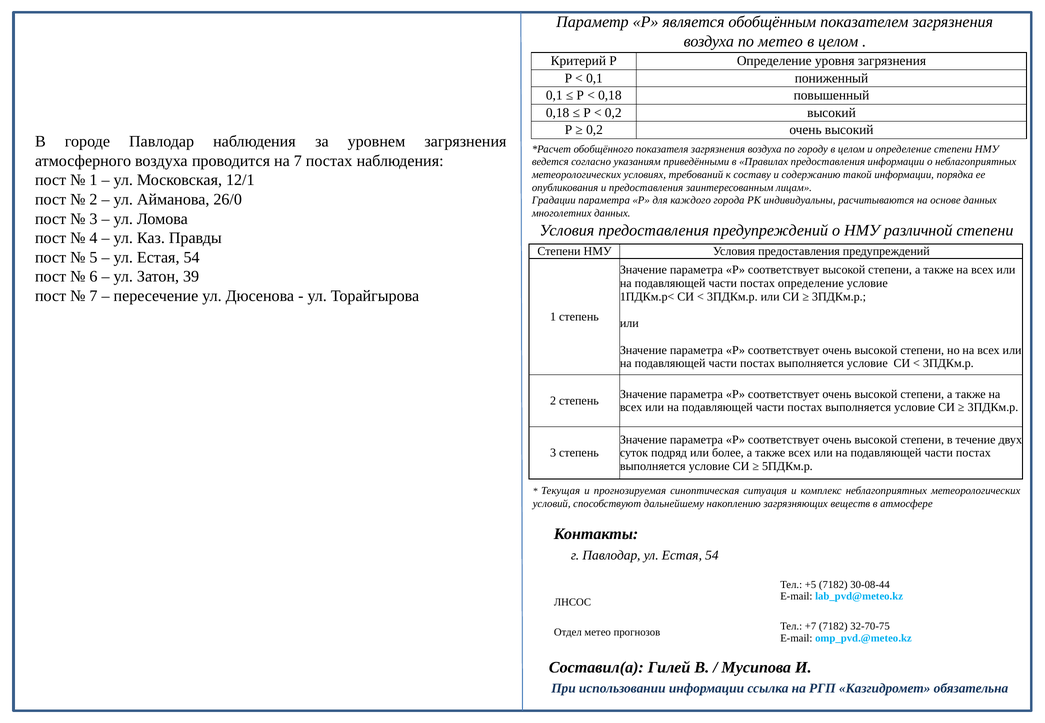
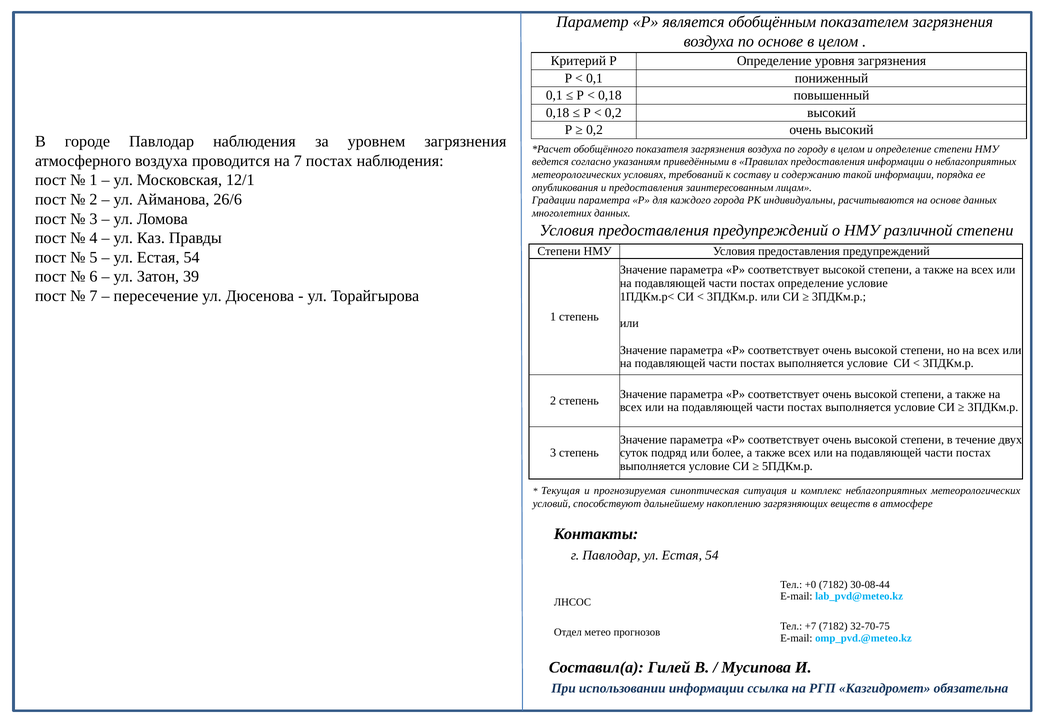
по метео: метео -> основе
26/0: 26/0 -> 26/6
+5: +5 -> +0
